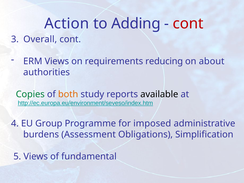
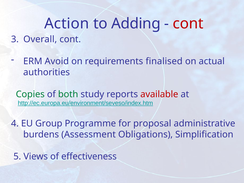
ERM Views: Views -> Avoid
reducing: reducing -> finalised
about: about -> actual
both colour: orange -> green
available colour: black -> red
imposed: imposed -> proposal
fundamental: fundamental -> effectiveness
